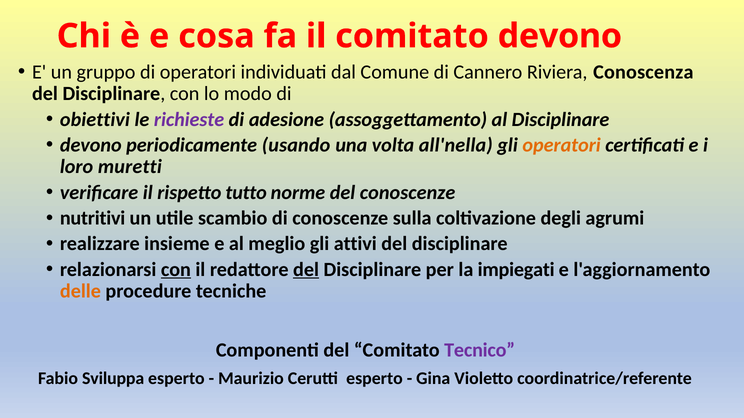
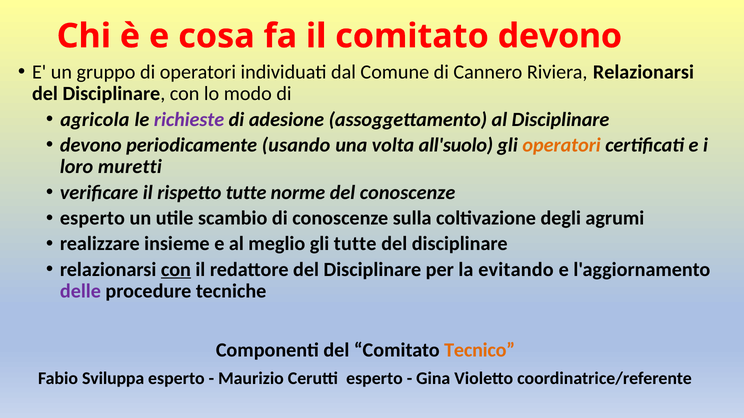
Riviera Conoscenza: Conoscenza -> Relazionarsi
obiettivi: obiettivi -> agricola
all'nella: all'nella -> all'suolo
rispetto tutto: tutto -> tutte
nutritivi at (93, 218): nutritivi -> esperto
gli attivi: attivi -> tutte
del at (306, 270) underline: present -> none
impiegati: impiegati -> evitando
delle colour: orange -> purple
Tecnico colour: purple -> orange
